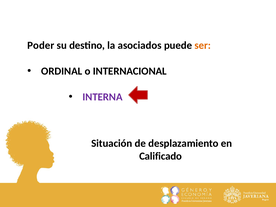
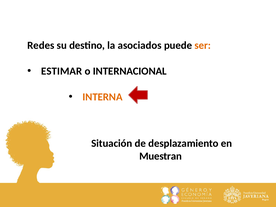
Poder: Poder -> Redes
ORDINAL: ORDINAL -> ESTIMAR
INTERNA colour: purple -> orange
Calificado: Calificado -> Muestran
